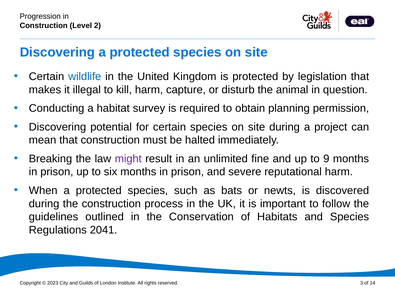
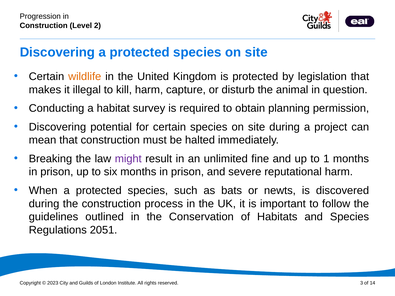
wildlife colour: blue -> orange
9: 9 -> 1
2041: 2041 -> 2051
